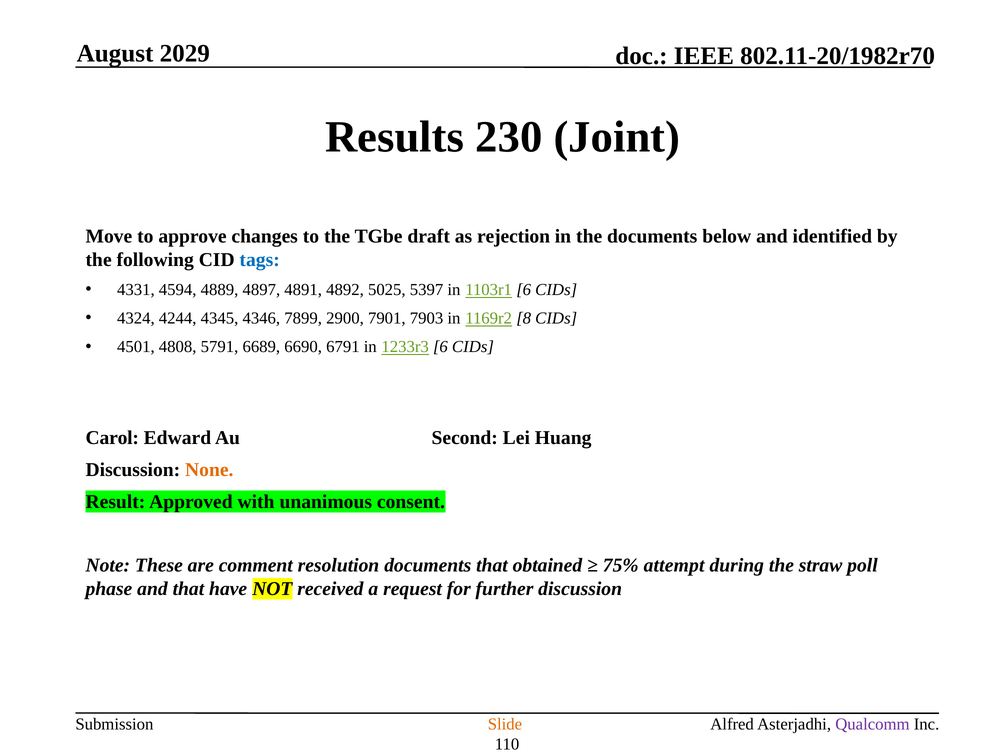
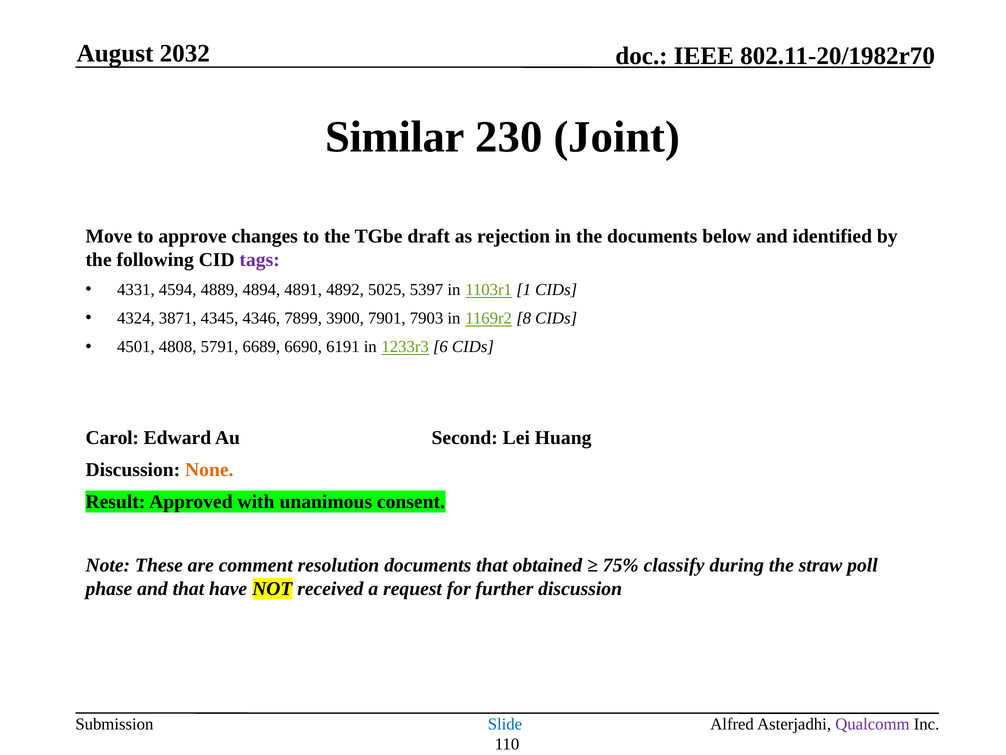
2029: 2029 -> 2032
Results: Results -> Similar
tags colour: blue -> purple
4897: 4897 -> 4894
1103r1 6: 6 -> 1
4244: 4244 -> 3871
2900: 2900 -> 3900
6791: 6791 -> 6191
attempt: attempt -> classify
Slide colour: orange -> blue
